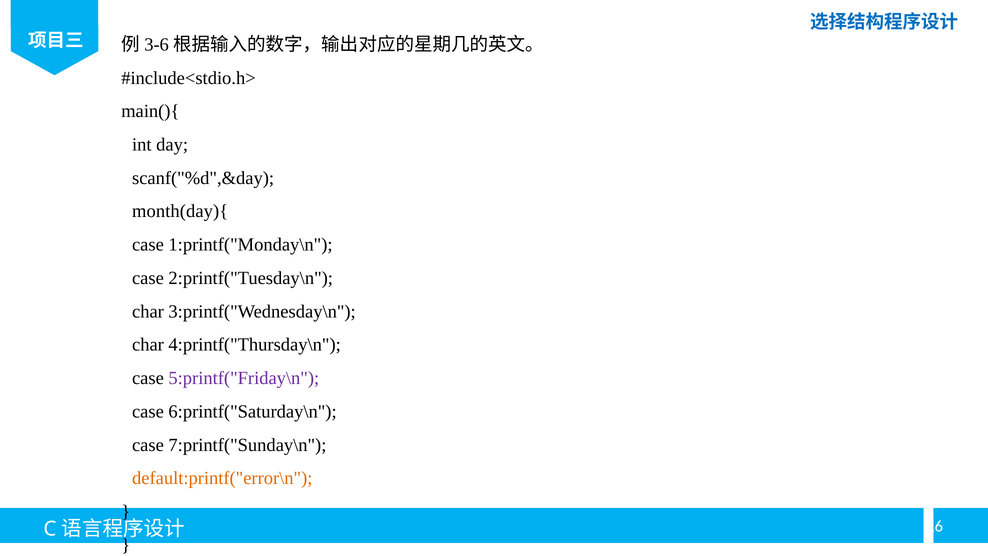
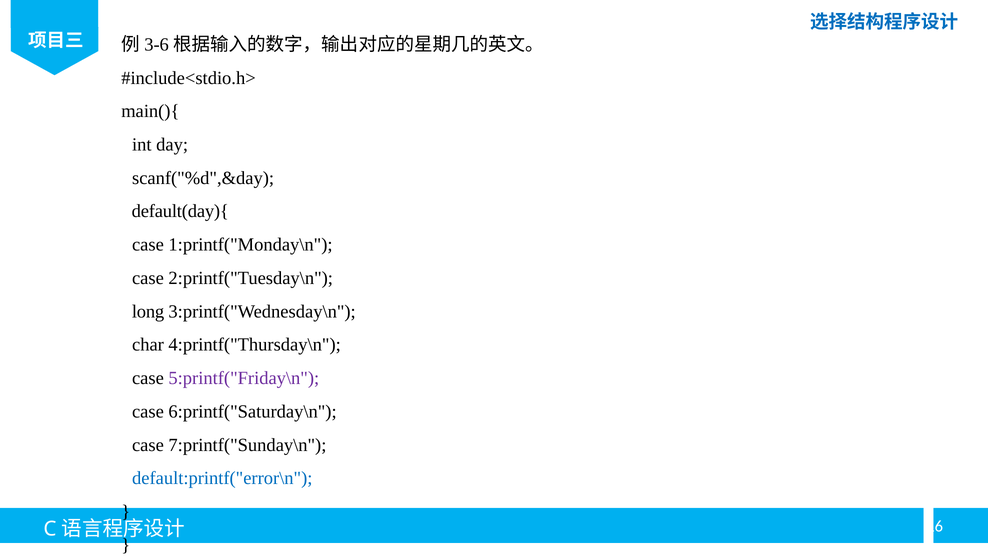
month(day){: month(day){ -> default(day){
char at (148, 311): char -> long
default:printf("error\n colour: orange -> blue
